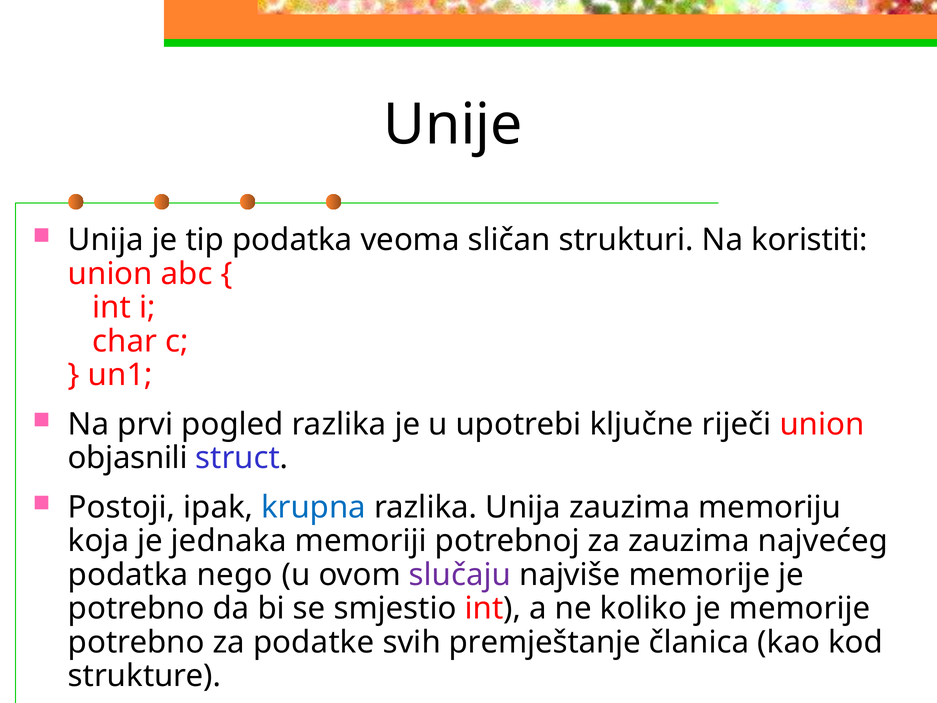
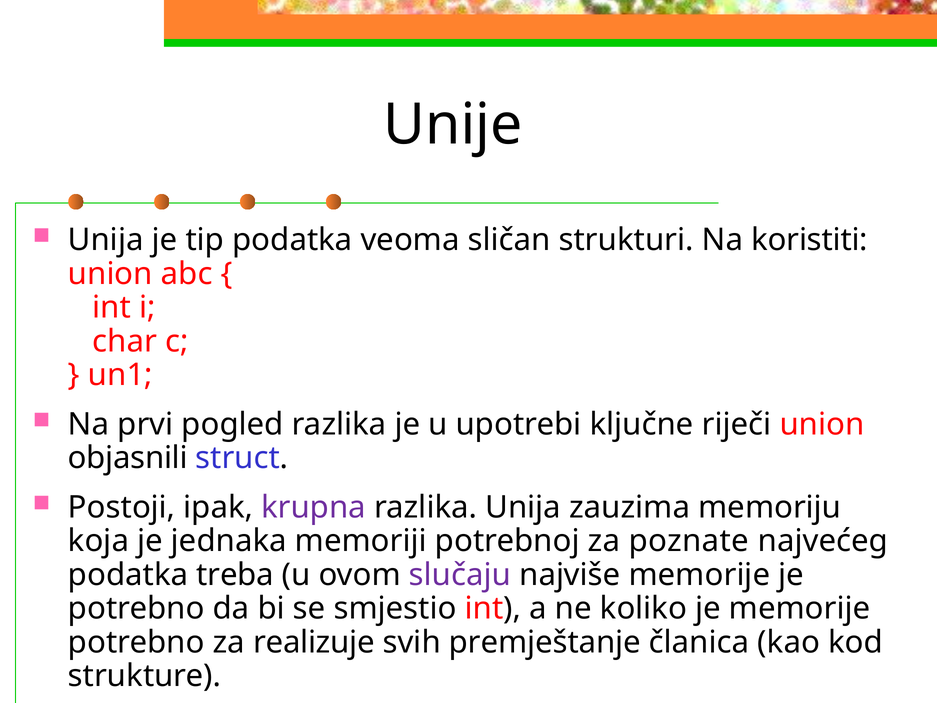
krupna colour: blue -> purple
za zauzima: zauzima -> poznate
nego: nego -> treba
podatke: podatke -> realizuje
